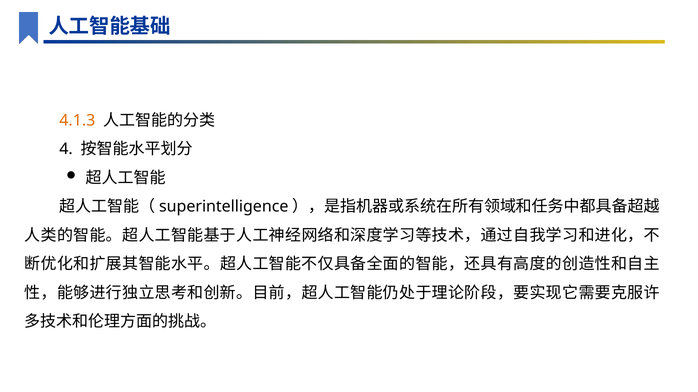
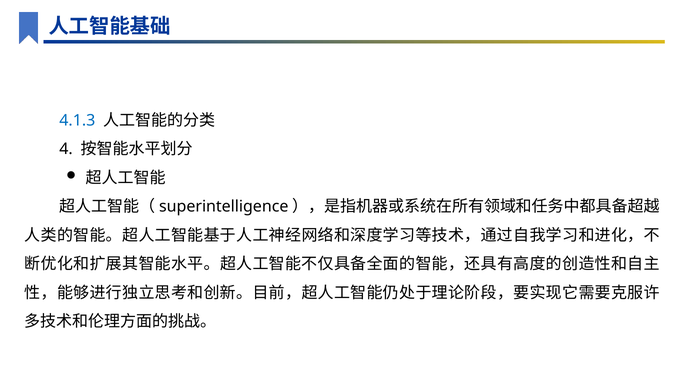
4.1.3 colour: orange -> blue
